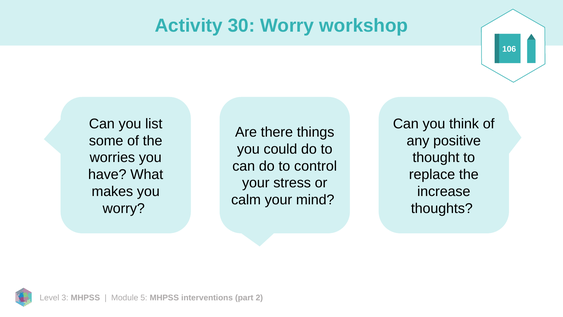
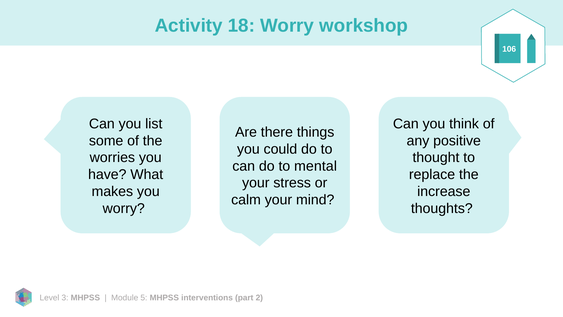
30: 30 -> 18
control: control -> mental
